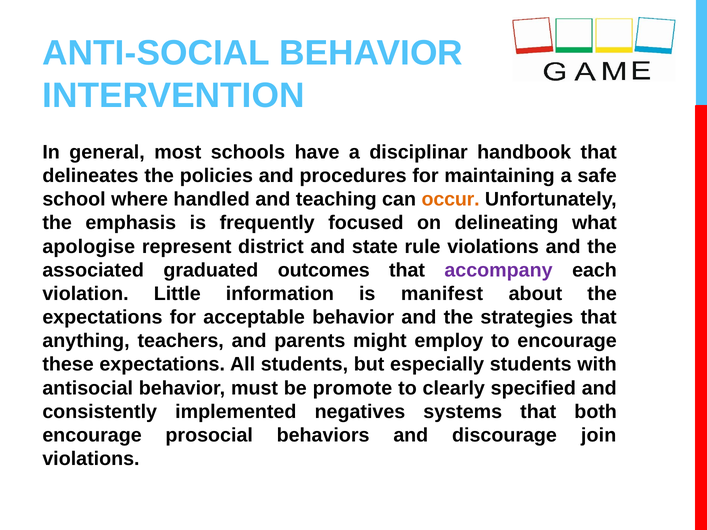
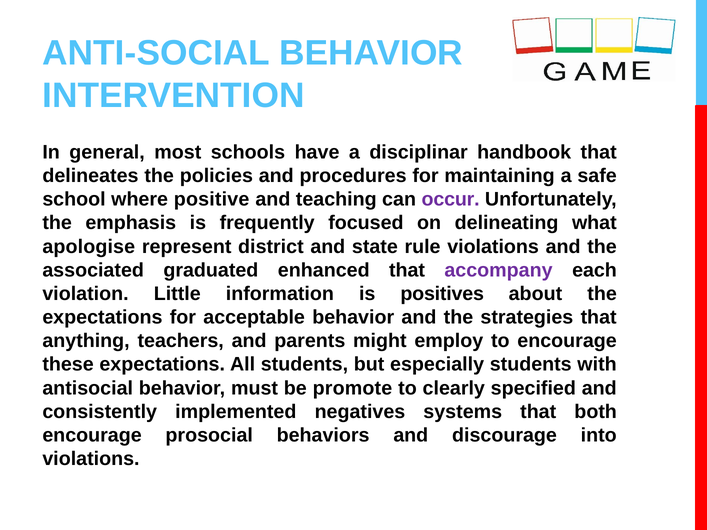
handled: handled -> positive
occur colour: orange -> purple
outcomes: outcomes -> enhanced
manifest: manifest -> positives
join: join -> into
